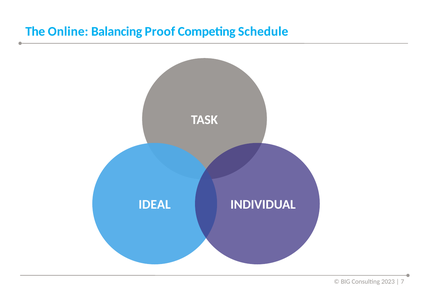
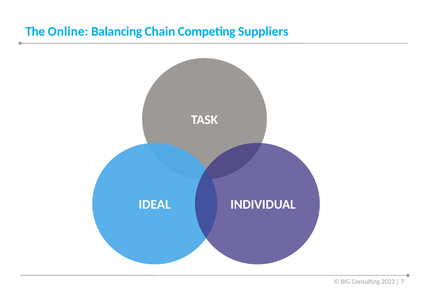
Proof: Proof -> Chain
Schedule: Schedule -> Suppliers
